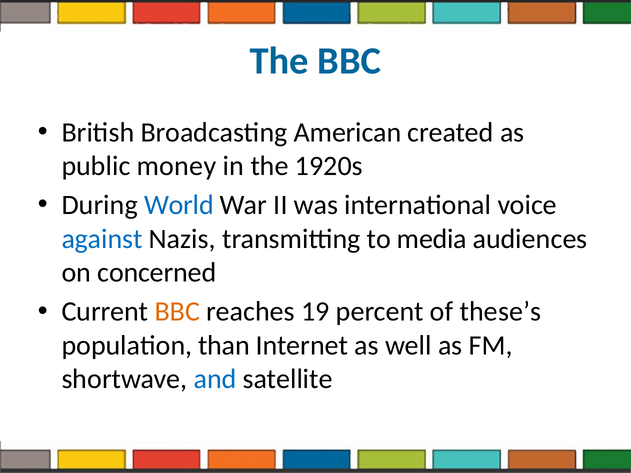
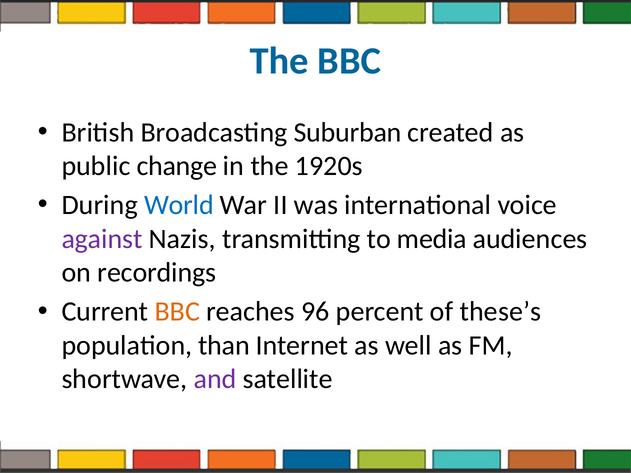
American: American -> Suburban
money: money -> change
against colour: blue -> purple
concerned: concerned -> recordings
19: 19 -> 96
and colour: blue -> purple
